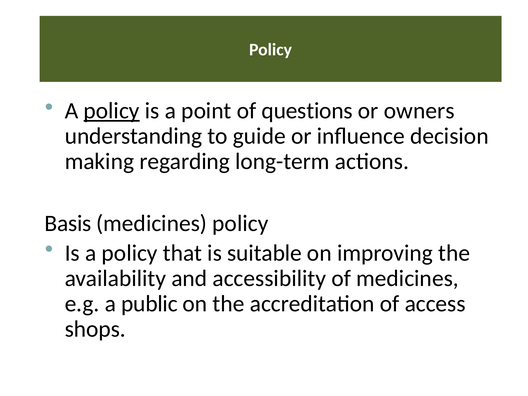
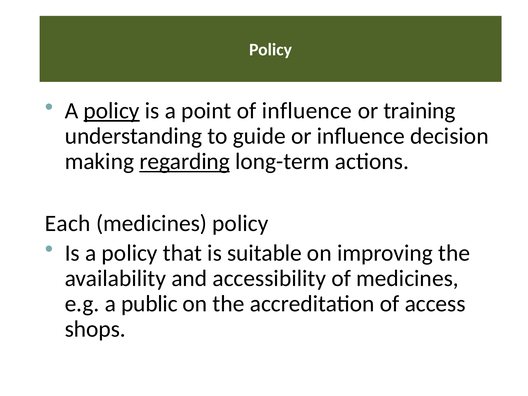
of questions: questions -> influence
owners: owners -> training
regarding underline: none -> present
Basis: Basis -> Each
